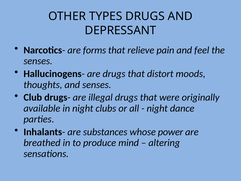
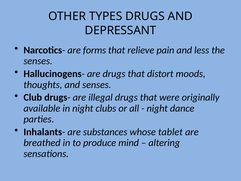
feel: feel -> less
power: power -> tablet
